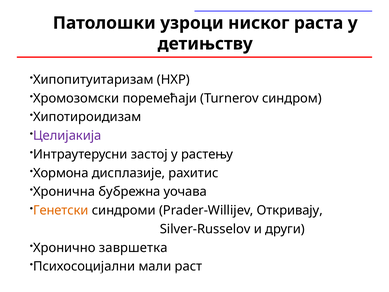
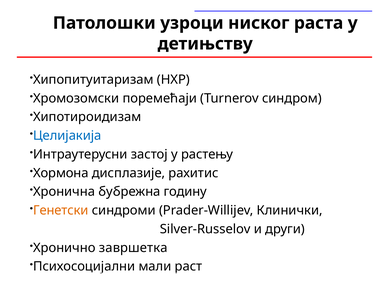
Целијакија colour: purple -> blue
уочава: уочава -> годину
Откривају: Откривају -> Клинички
